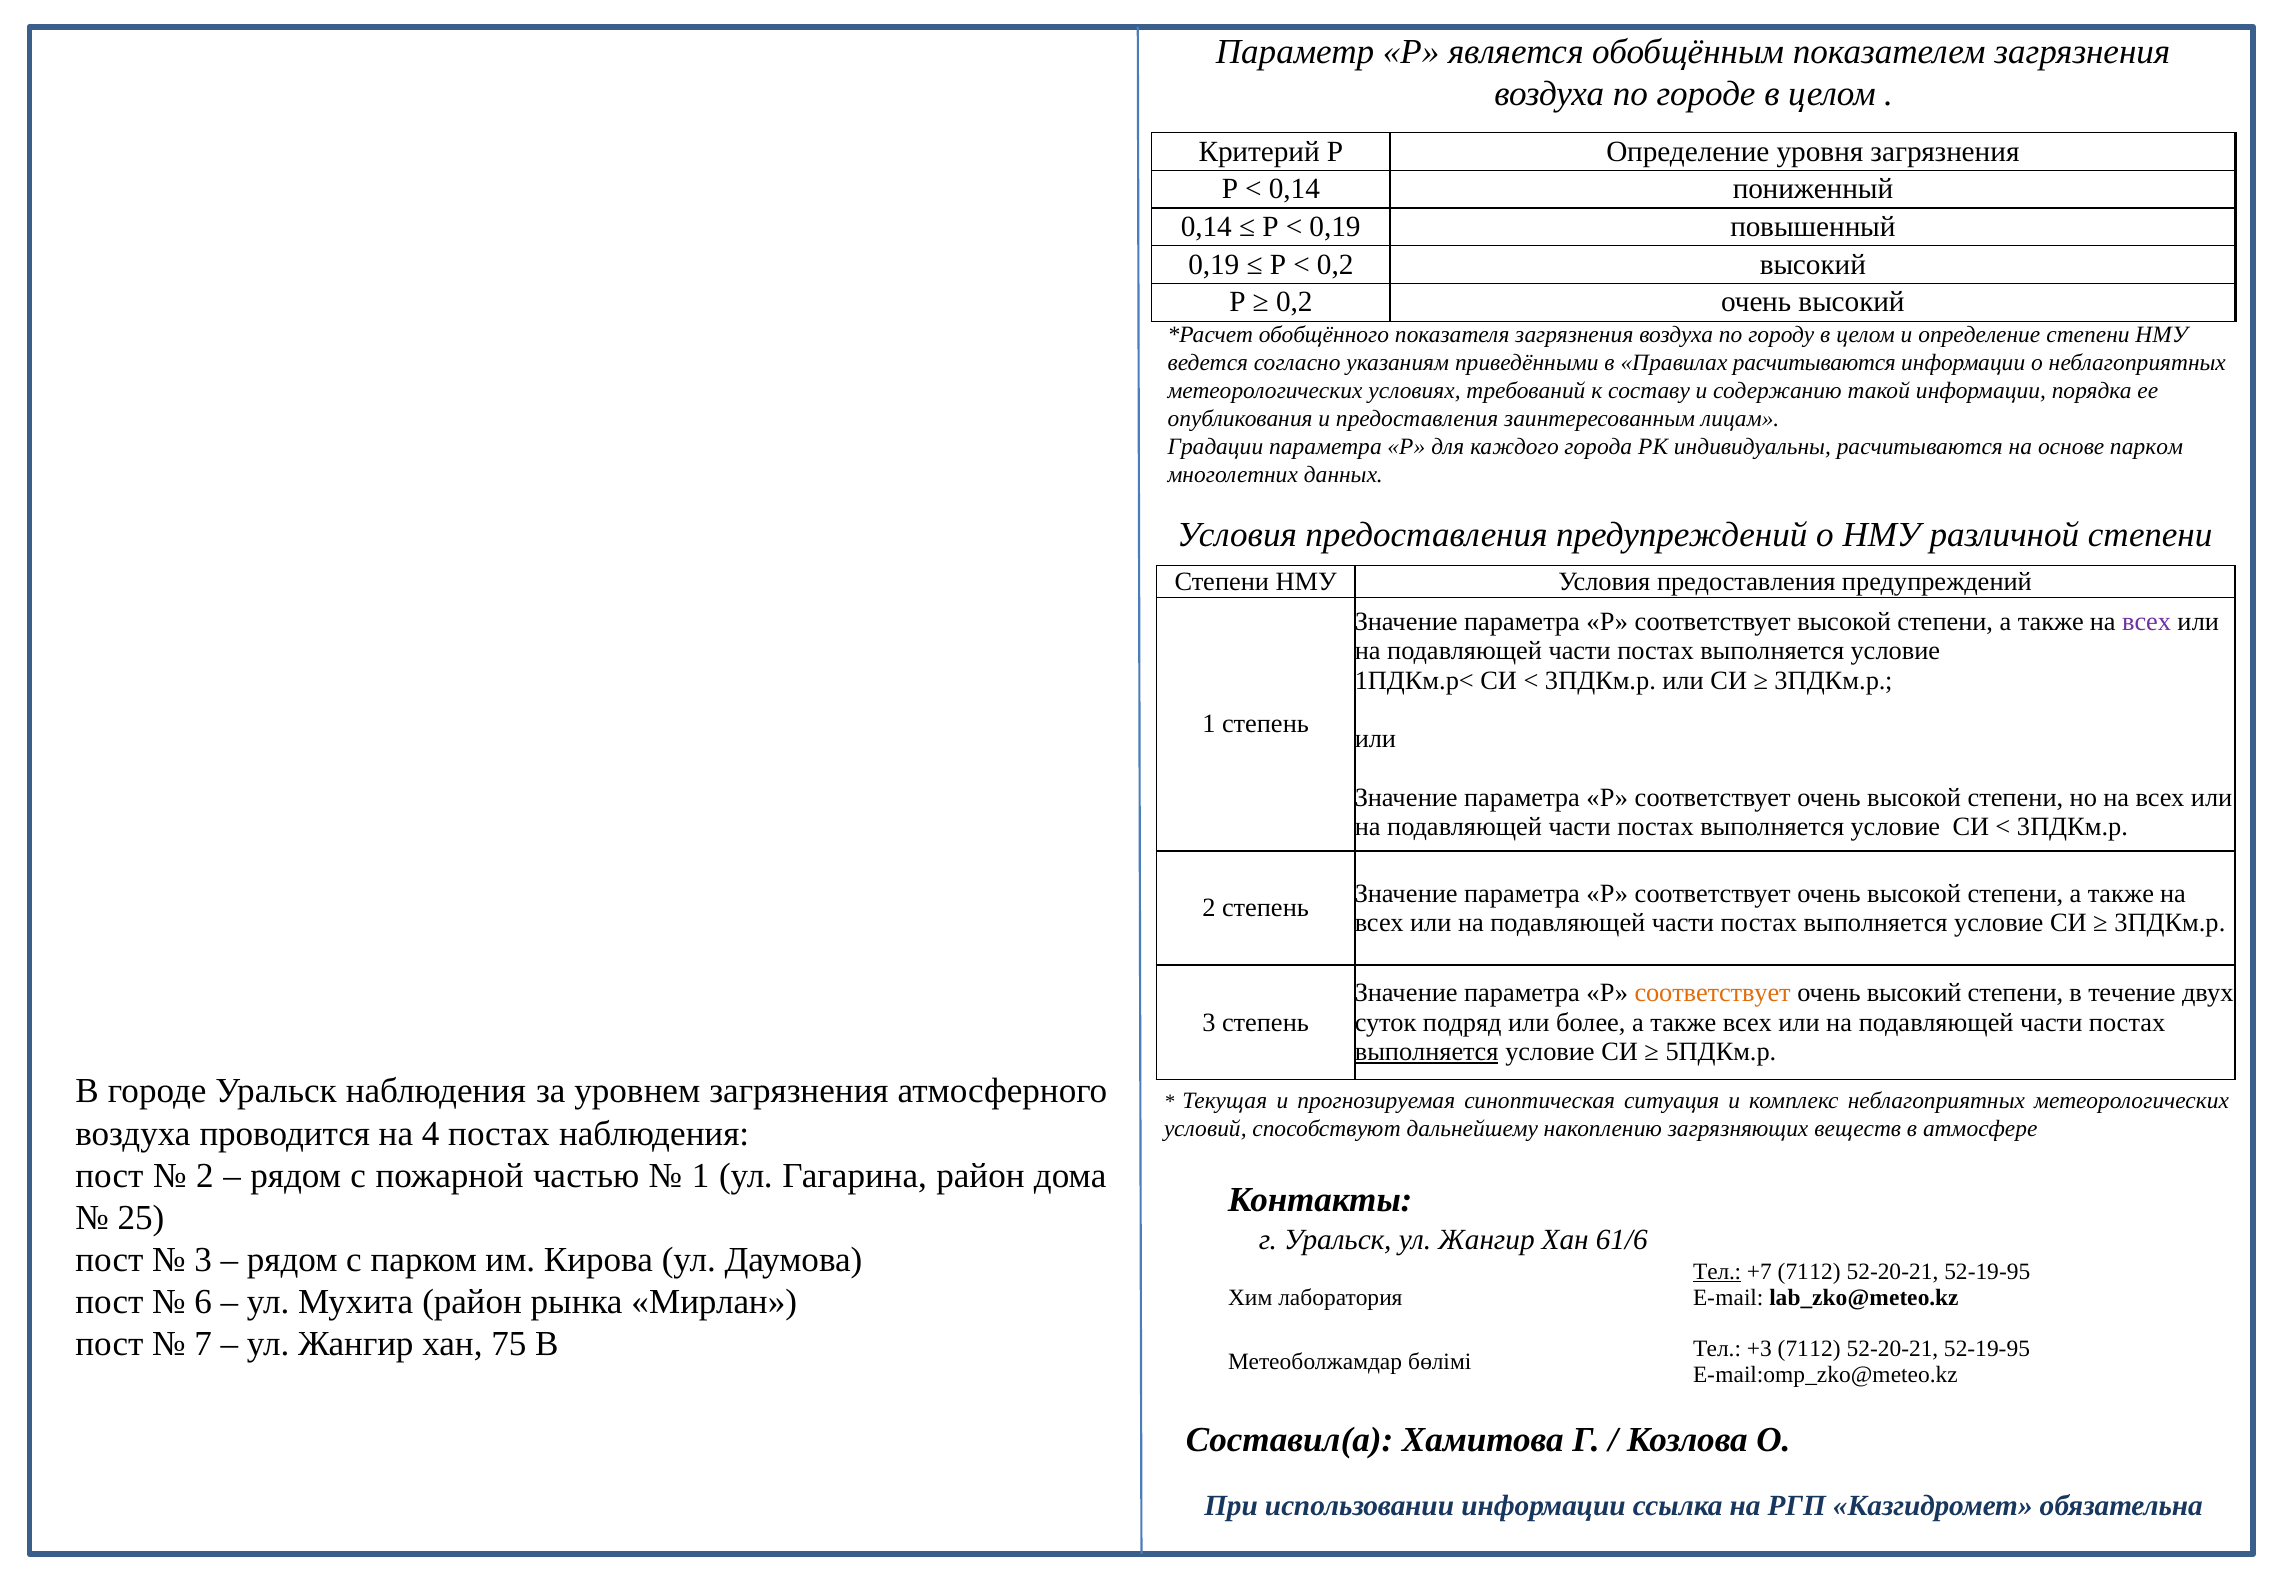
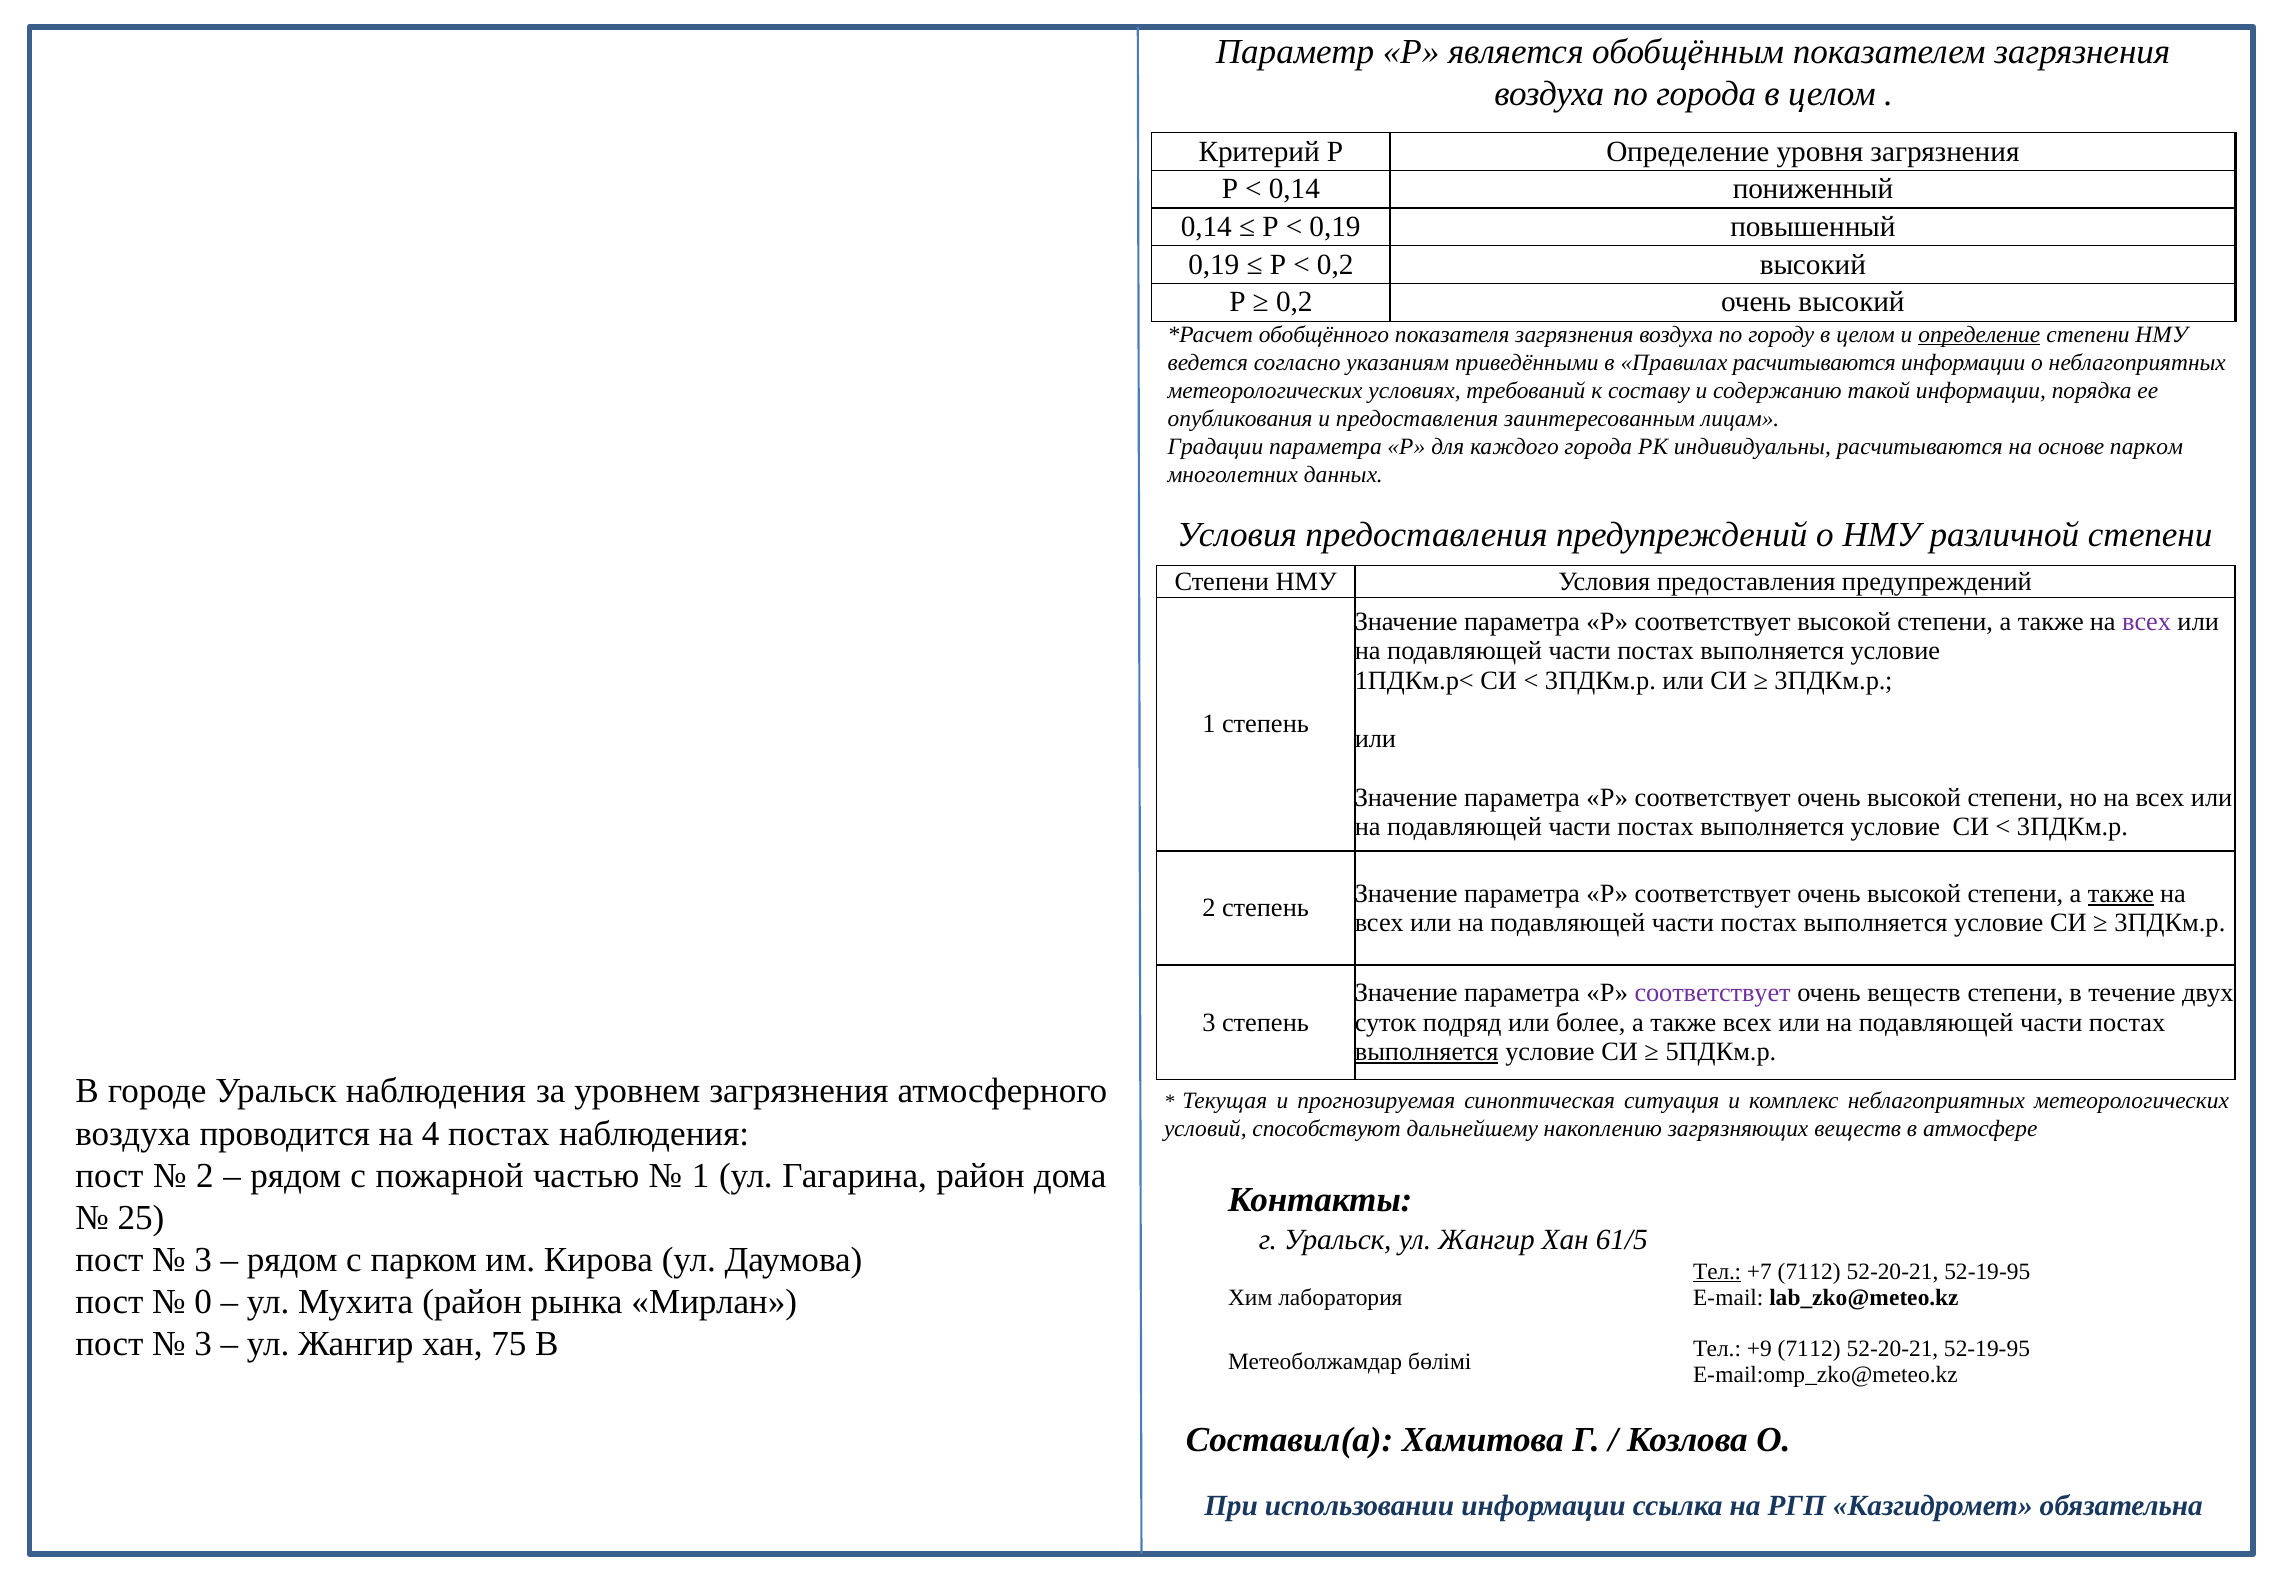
по городе: городе -> города
определение at (1979, 335) underline: none -> present
также at (2121, 893) underline: none -> present
соответствует at (1713, 993) colour: orange -> purple
высокий at (1914, 993): высокий -> веществ
61/6: 61/6 -> 61/5
6: 6 -> 0
7 at (203, 1344): 7 -> 3
+3: +3 -> +9
